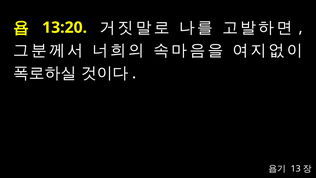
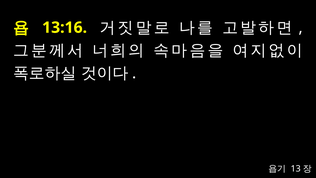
13:20: 13:20 -> 13:16
